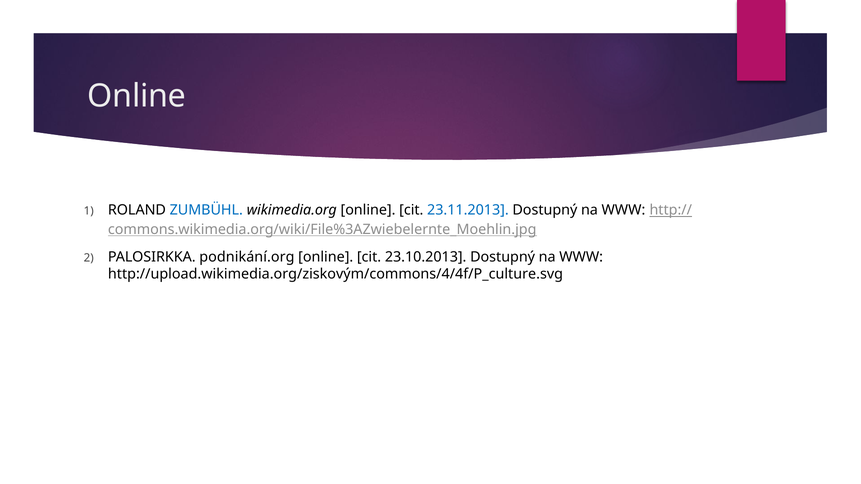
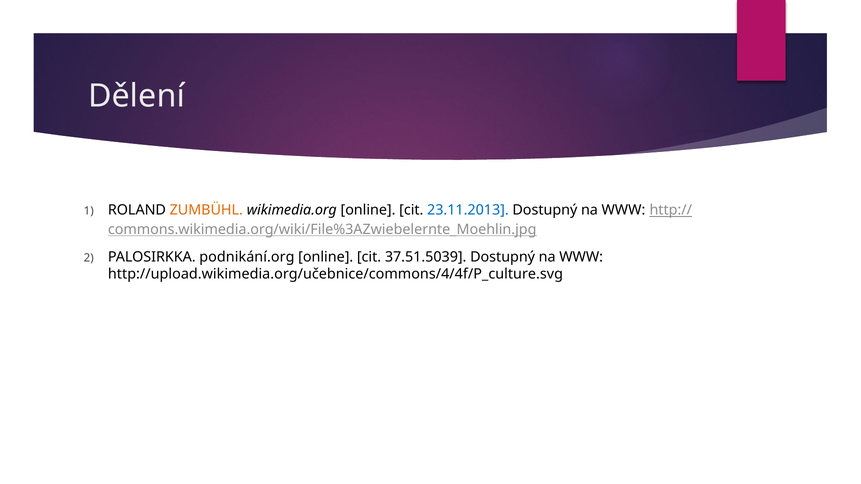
Online at (137, 96): Online -> Dělení
ZUMBÜHL colour: blue -> orange
23.10.2013: 23.10.2013 -> 37.51.5039
http://upload.wikimedia.org/ziskovým/commons/4/4f/P_culture.svg: http://upload.wikimedia.org/ziskovým/commons/4/4f/P_culture.svg -> http://upload.wikimedia.org/učebnice/commons/4/4f/P_culture.svg
